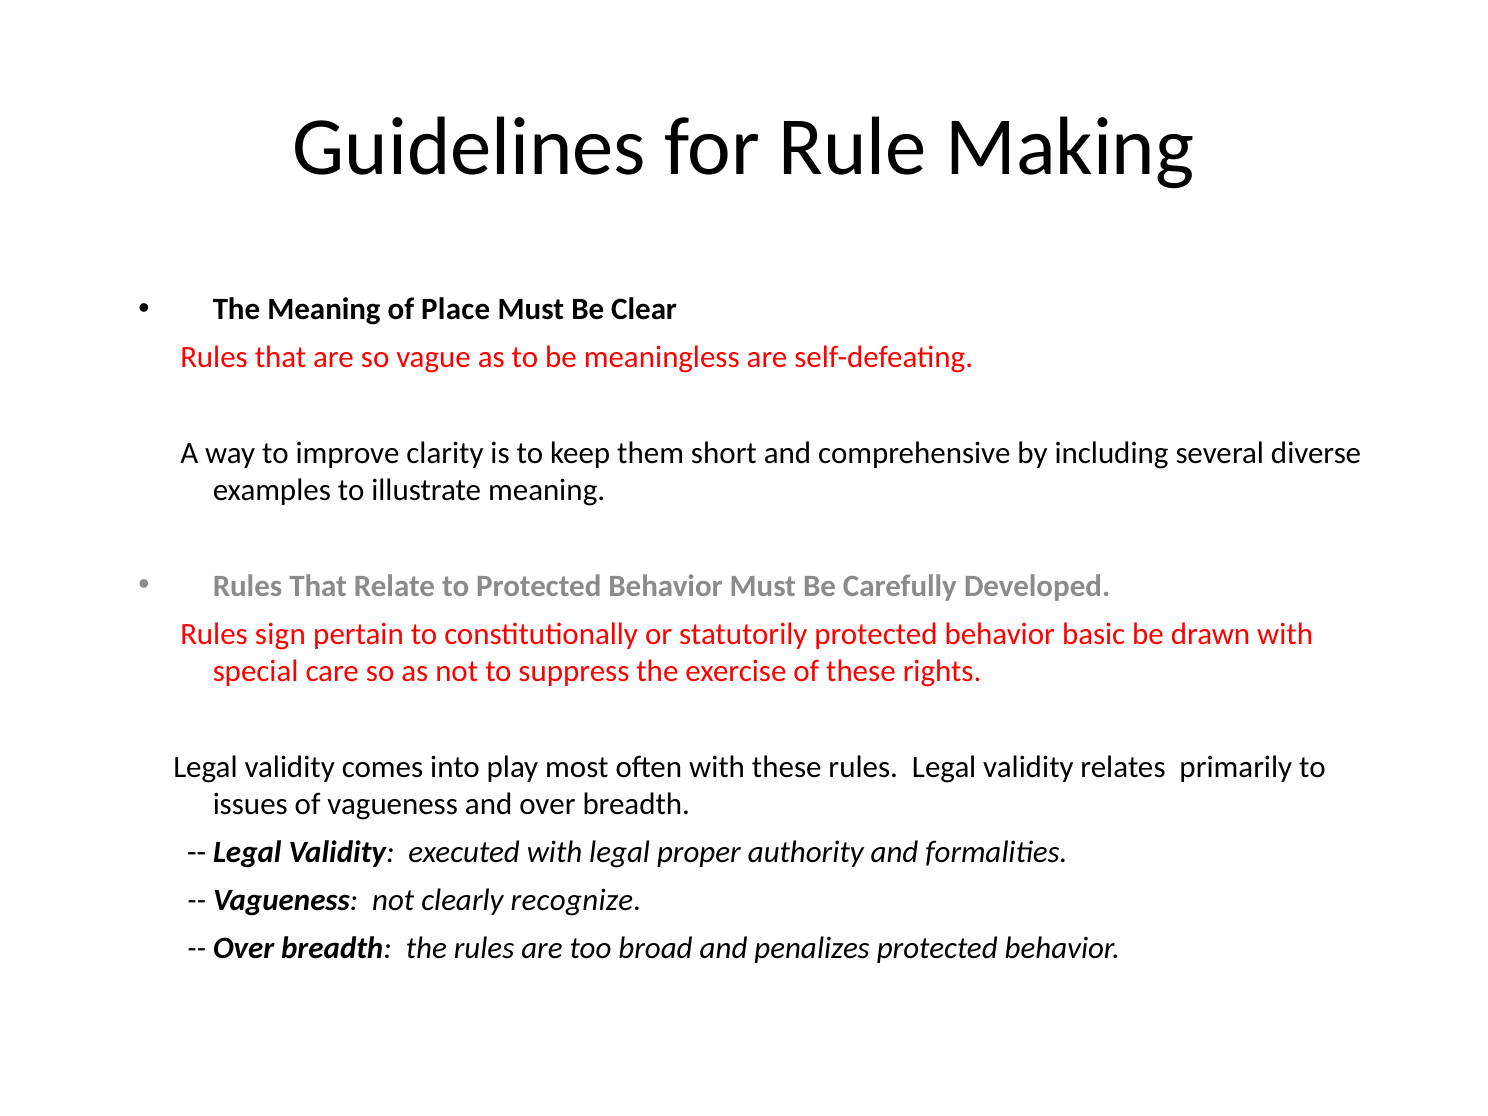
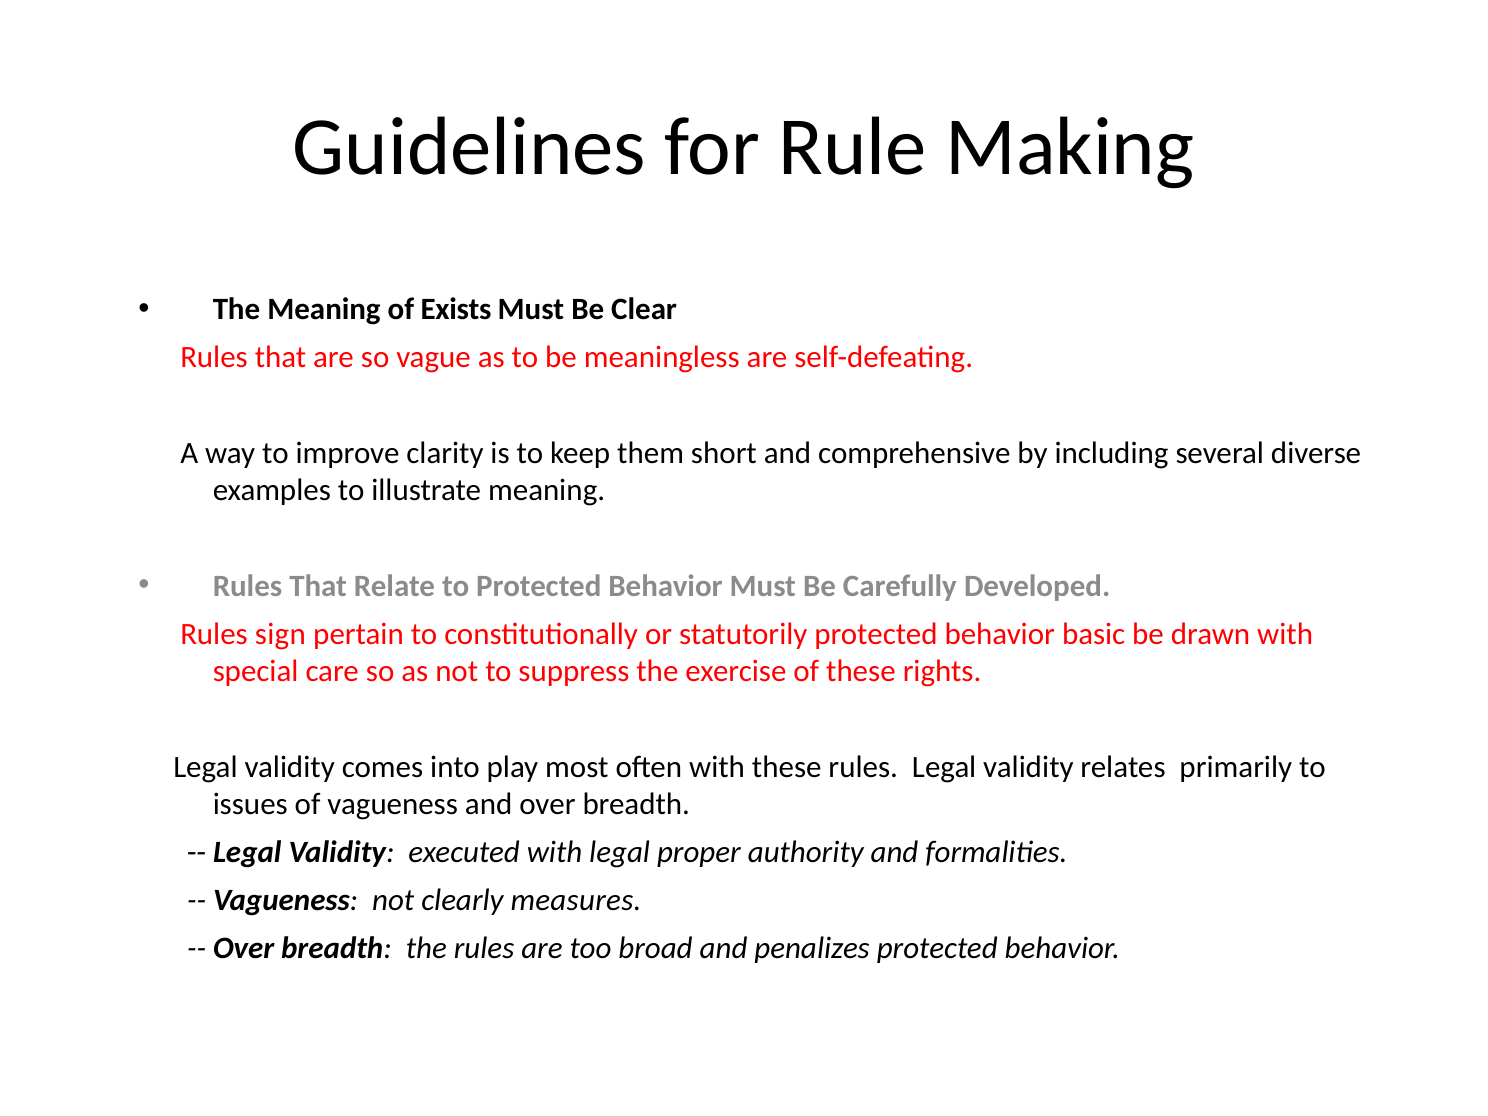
Place: Place -> Exists
recognize: recognize -> measures
